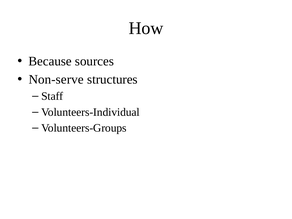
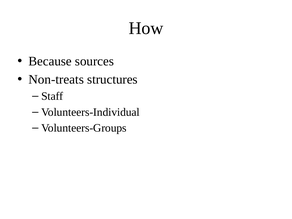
Non-serve: Non-serve -> Non-treats
